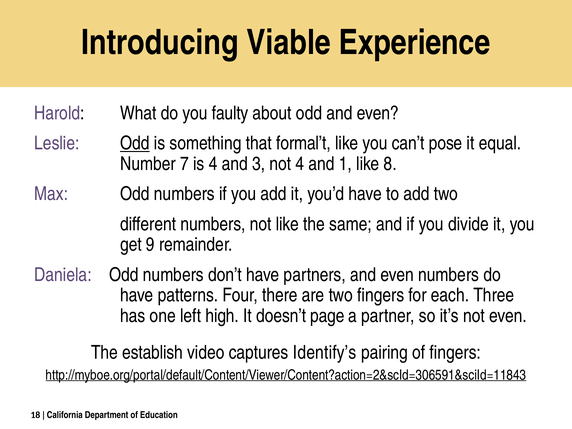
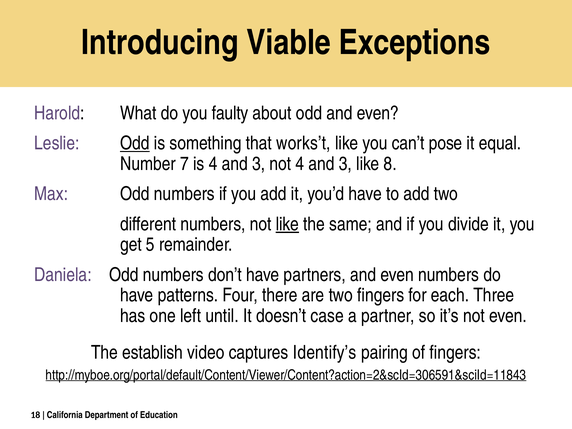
Experience: Experience -> Exceptions
formal’t: formal’t -> works’t
not 4 and 1: 1 -> 3
like at (287, 224) underline: none -> present
9: 9 -> 5
high: high -> until
page: page -> case
